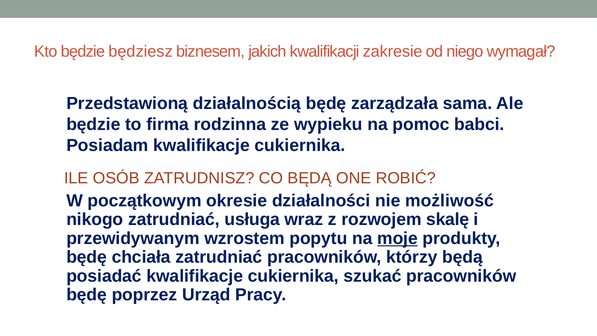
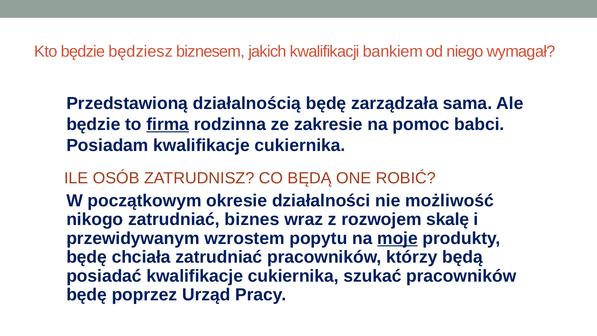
zakresie: zakresie -> bankiem
firma underline: none -> present
wypieku: wypieku -> zakresie
usługa: usługa -> biznes
